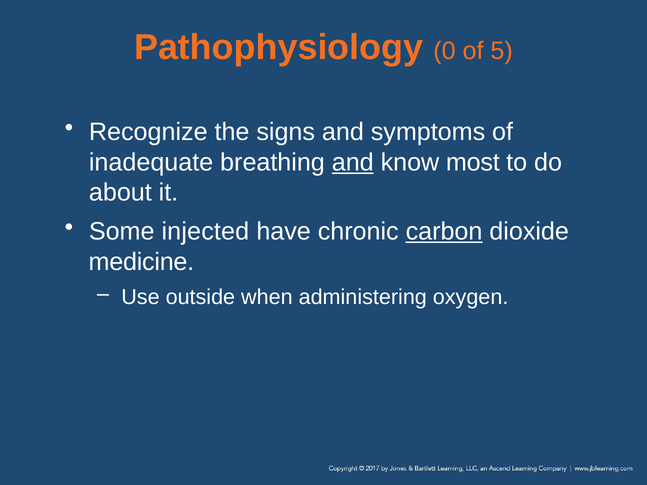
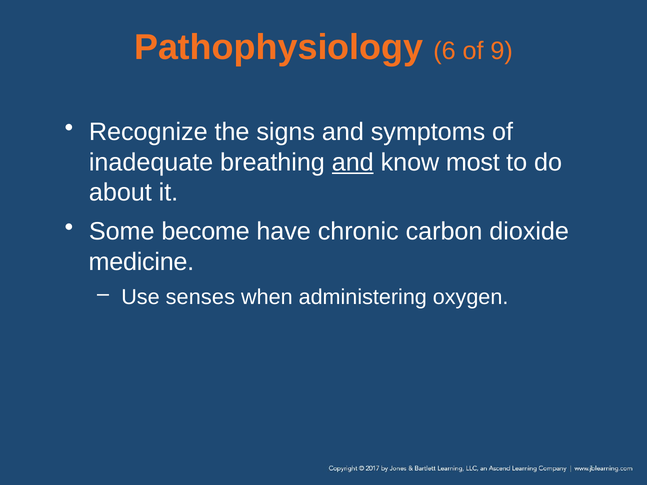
0: 0 -> 6
5: 5 -> 9
injected: injected -> become
carbon underline: present -> none
outside: outside -> senses
